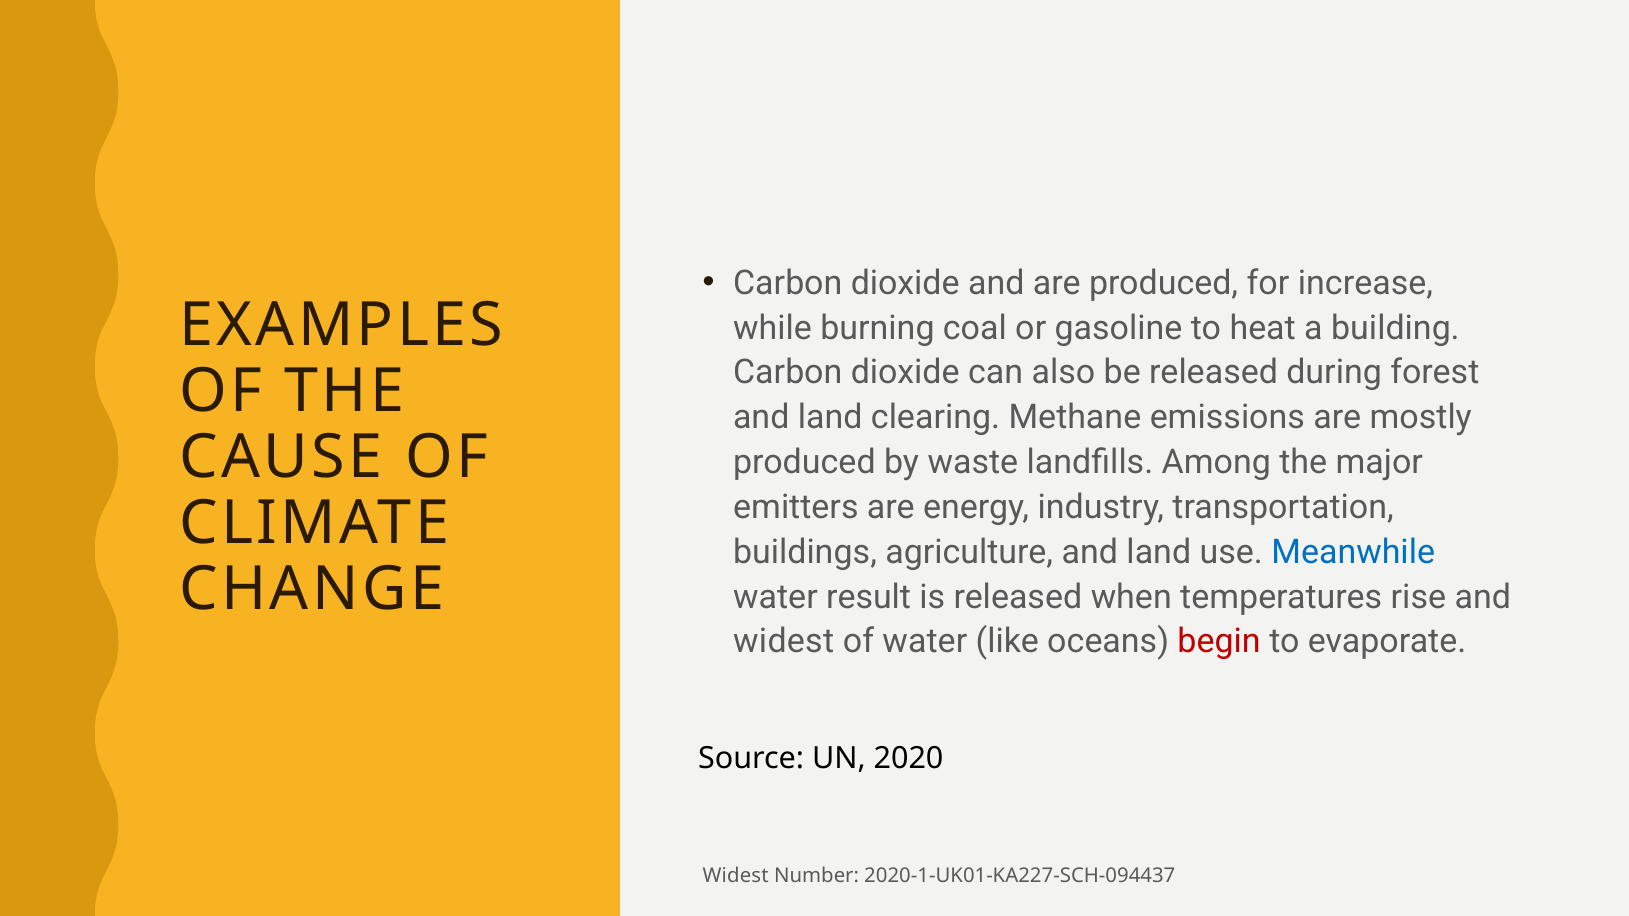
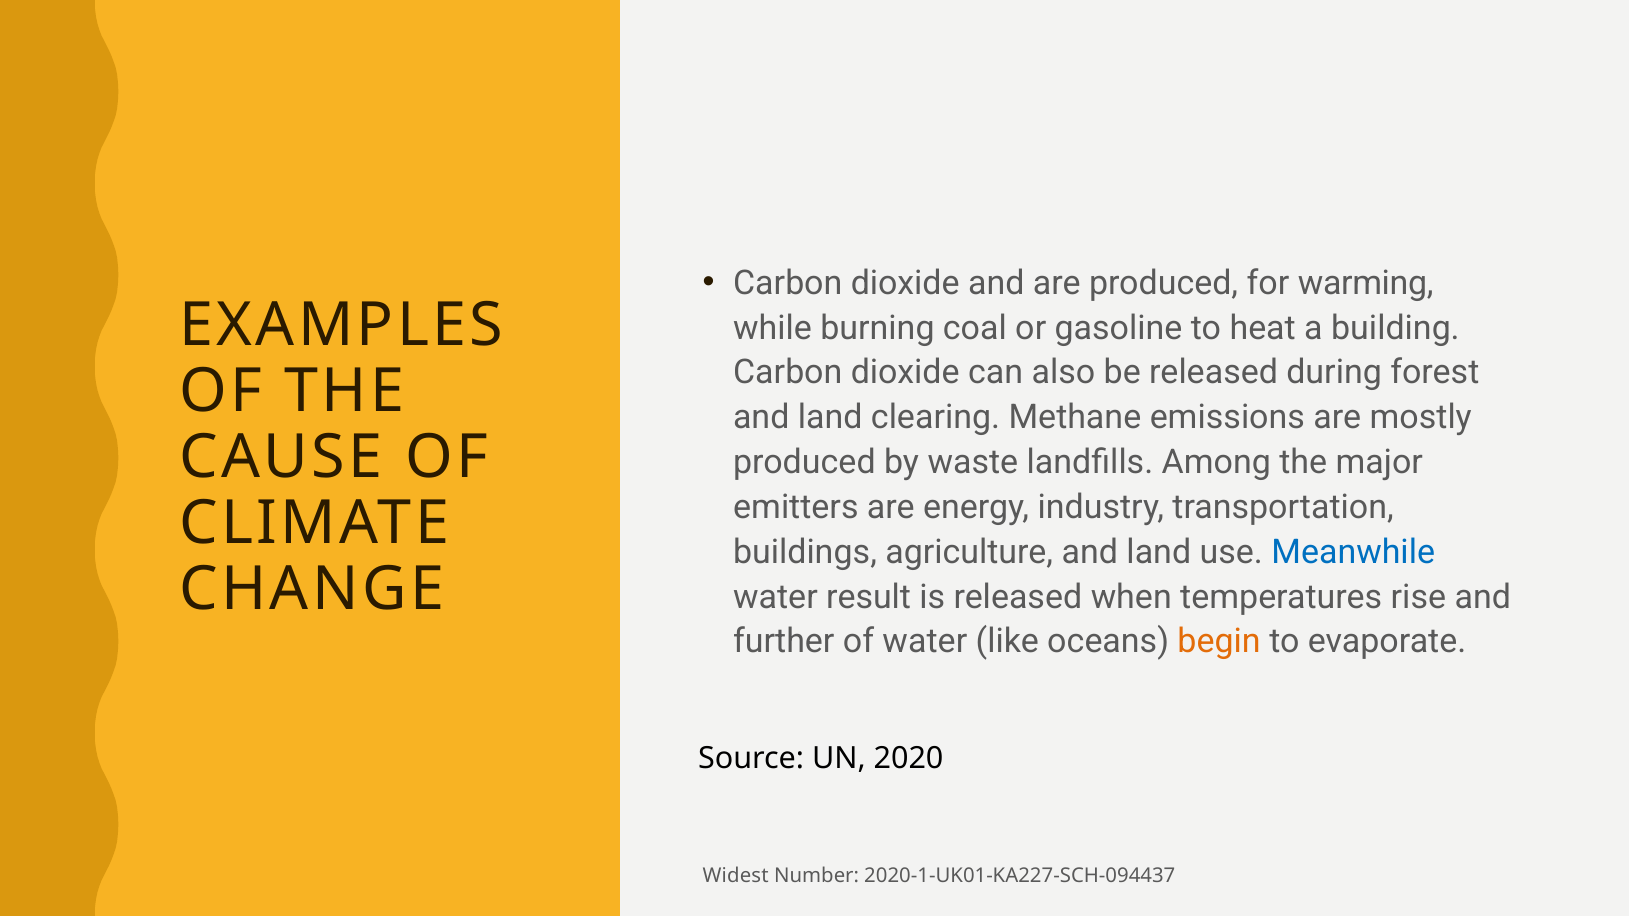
increase: increase -> warming
widest at (784, 642): widest -> further
begin colour: red -> orange
